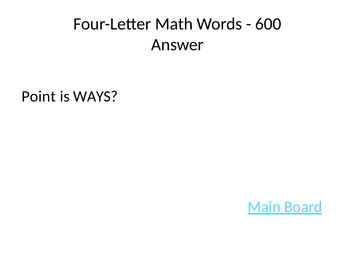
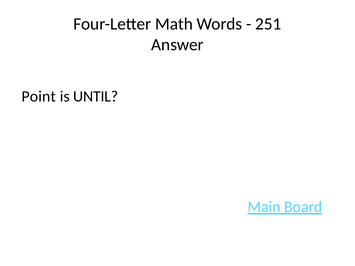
600: 600 -> 251
WAYS: WAYS -> UNTIL
